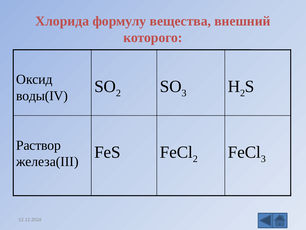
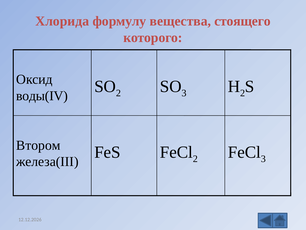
внешний: внешний -> стоящего
Раствор: Раствор -> Втором
